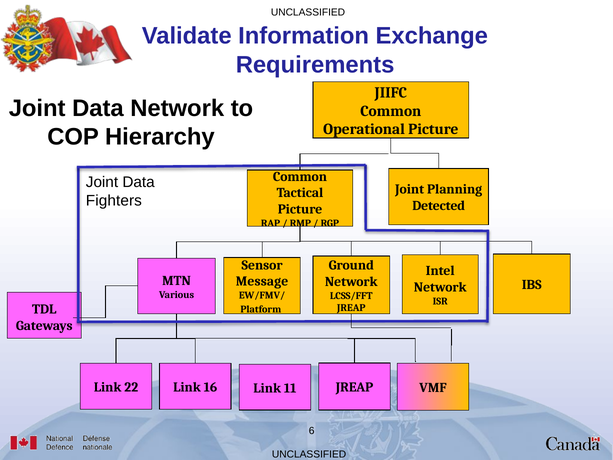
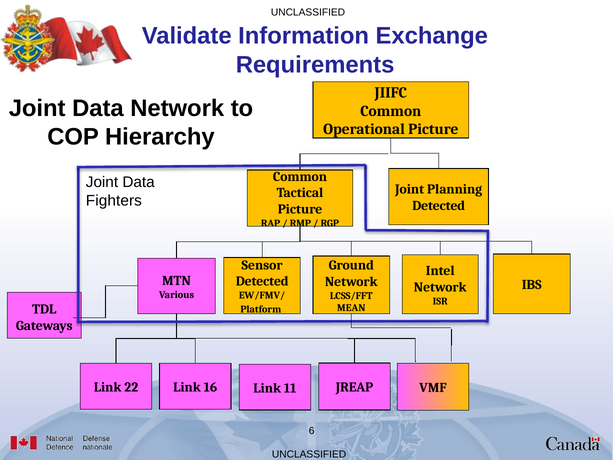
Message at (262, 281): Message -> Detected
JREAP at (351, 308): JREAP -> MEAN
